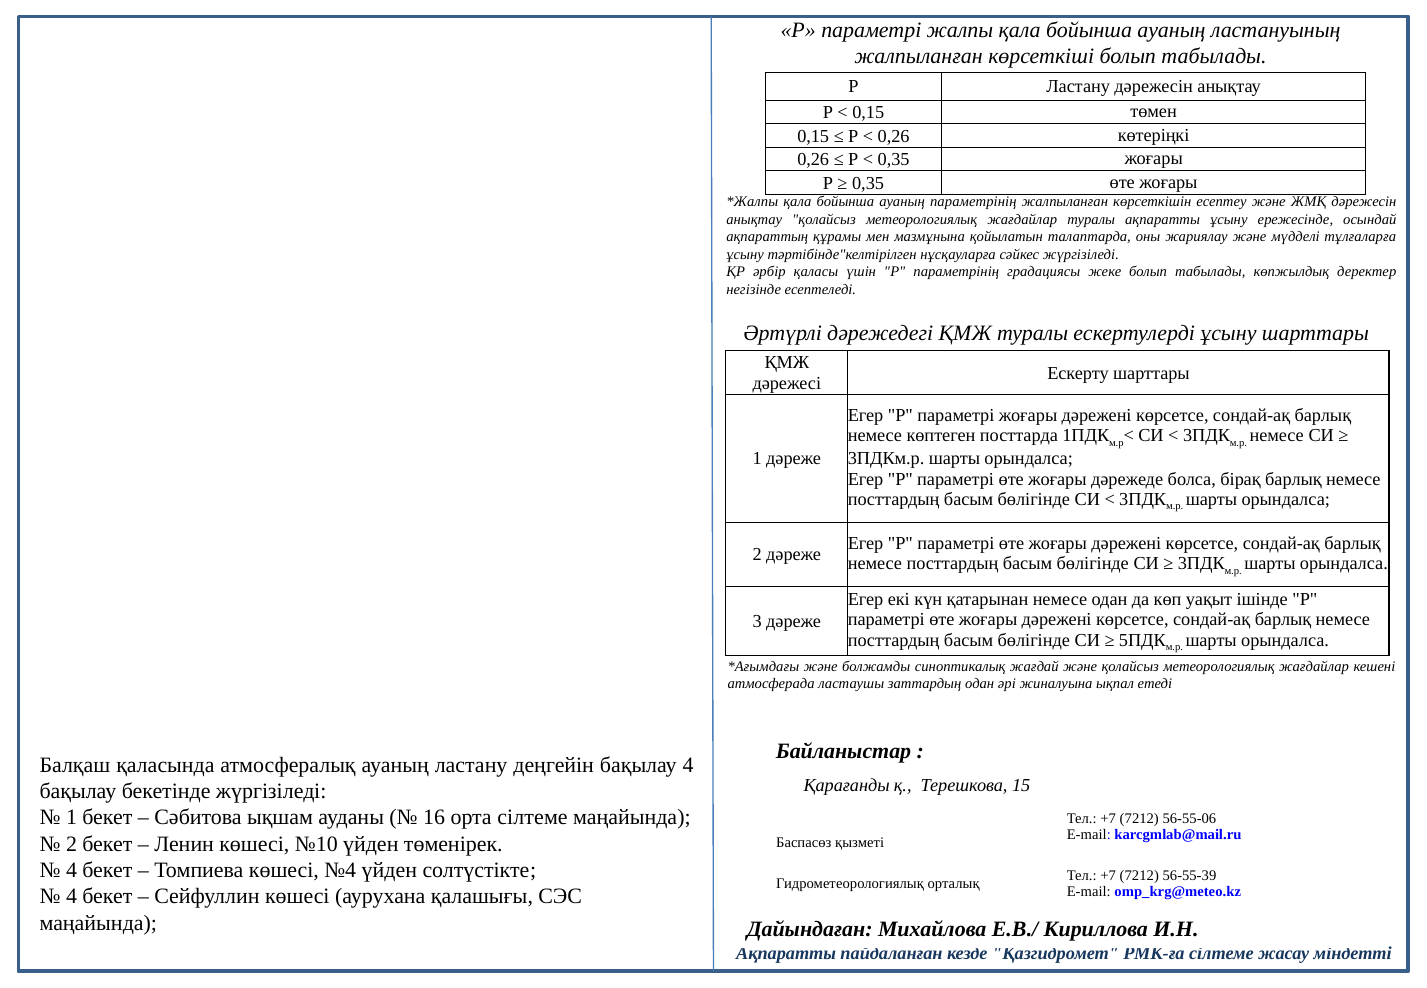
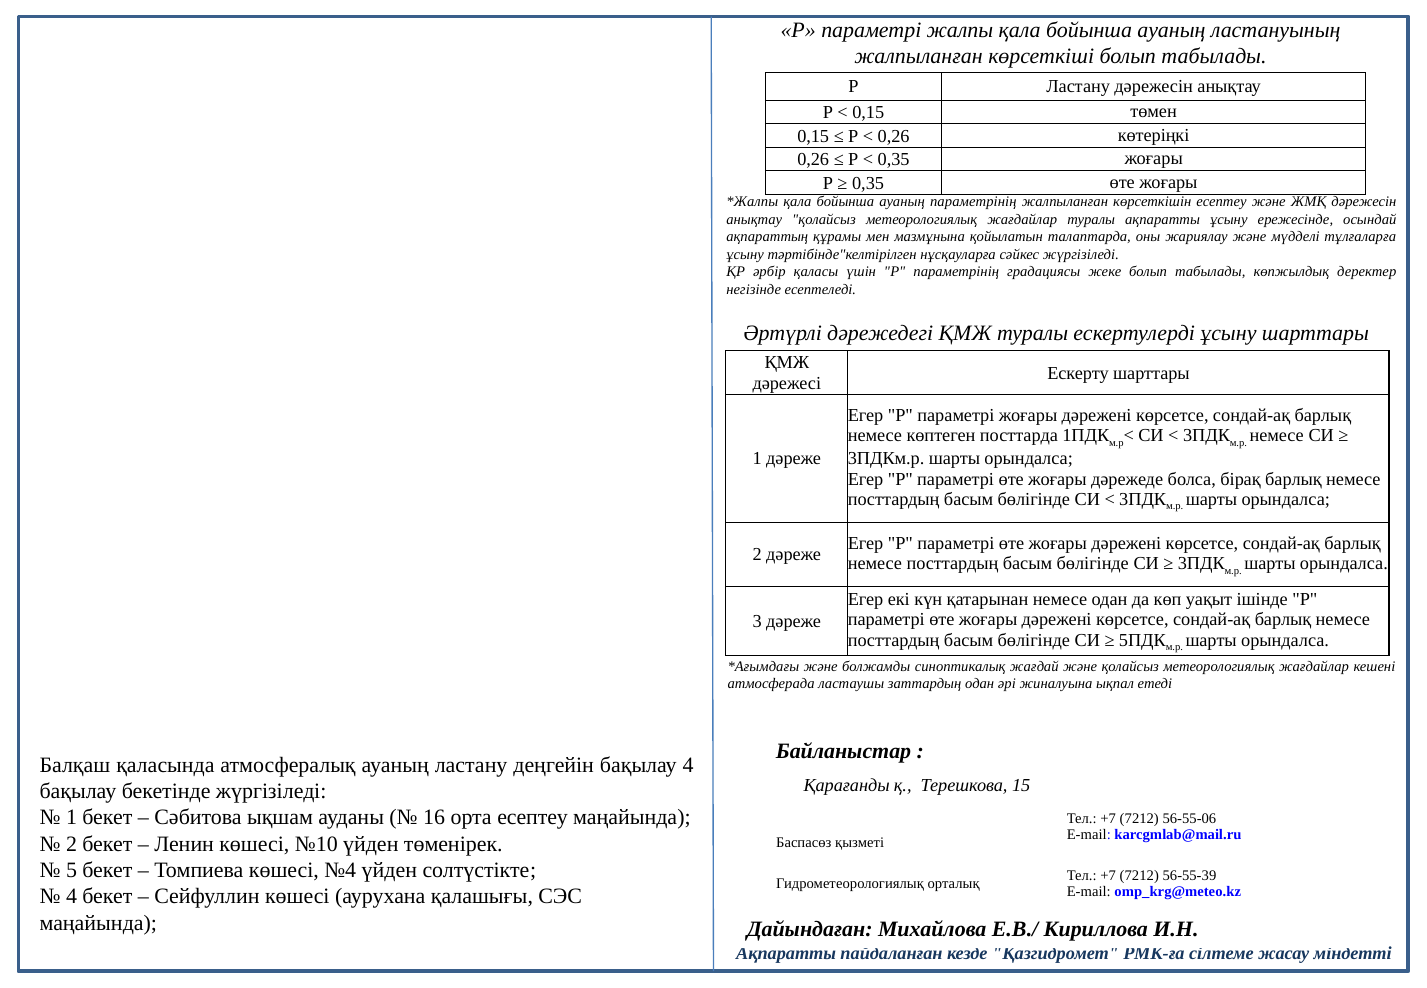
орта сілтеме: сілтеме -> есептеу
4 at (72, 870): 4 -> 5
